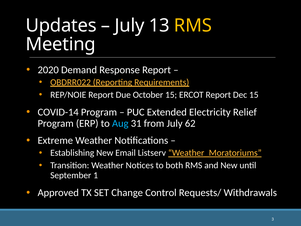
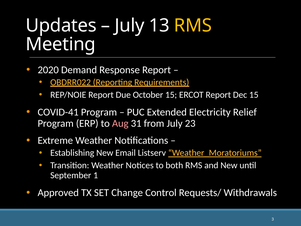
COVID-14: COVID-14 -> COVID-41
Aug colour: light blue -> pink
62: 62 -> 23
